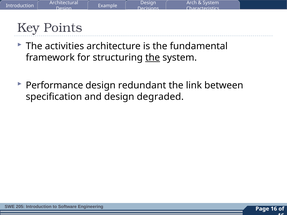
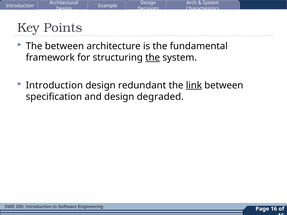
The activities: activities -> between
Performance at (54, 85): Performance -> Introduction
link underline: none -> present
